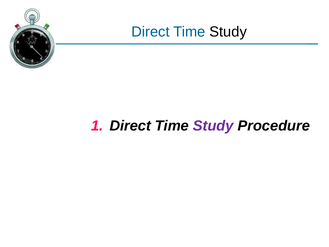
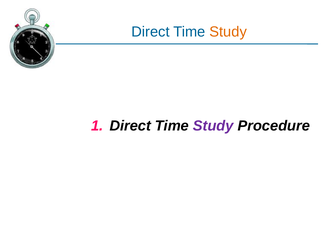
Study at (228, 32) colour: black -> orange
